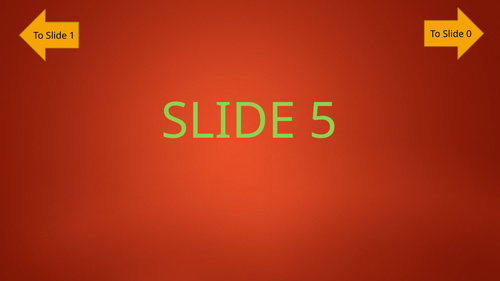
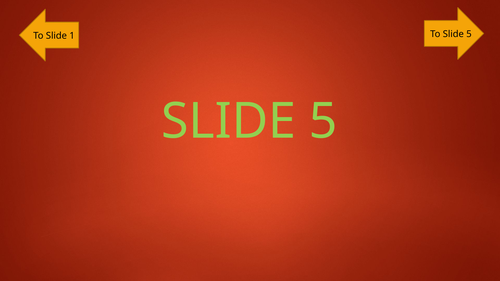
To Slide 0: 0 -> 5
